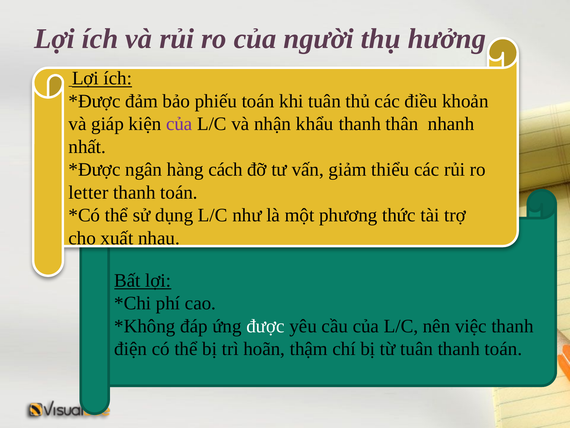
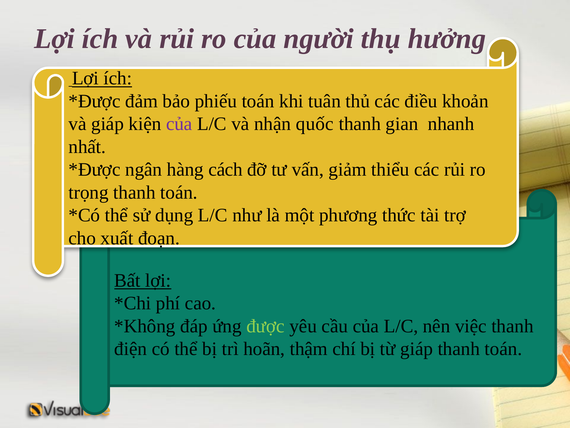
khẩu: khẩu -> quốc
thân: thân -> gian
letter: letter -> trọng
nhau: nhau -> đoạn
được colour: white -> light green
từ tuân: tuân -> giáp
